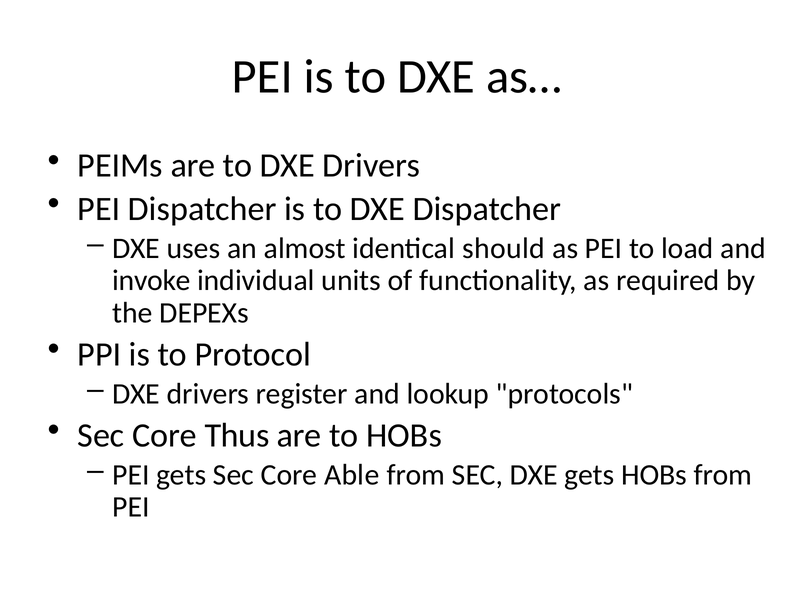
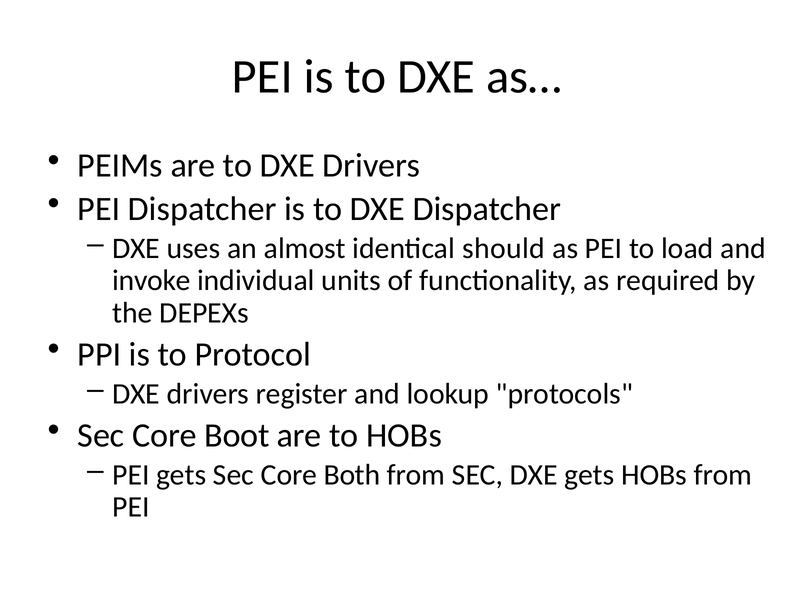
Thus: Thus -> Boot
Able: Able -> Both
